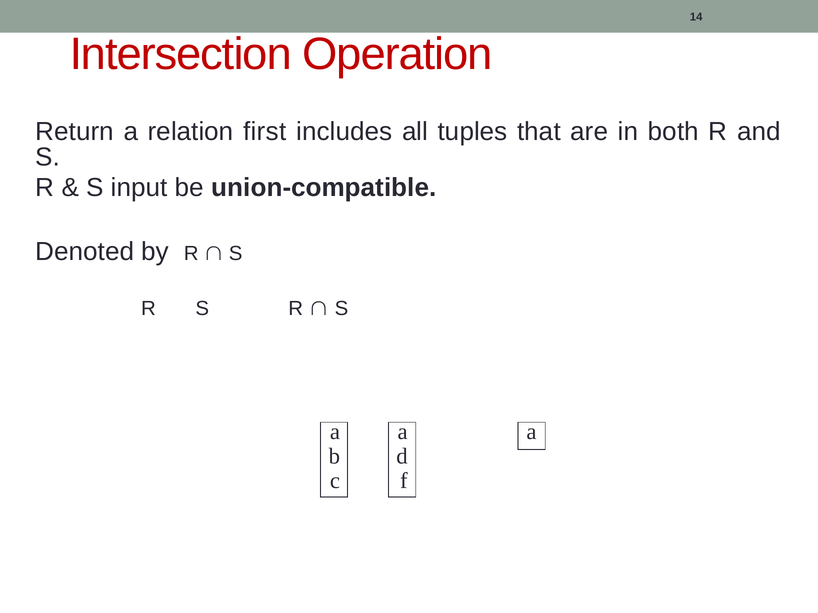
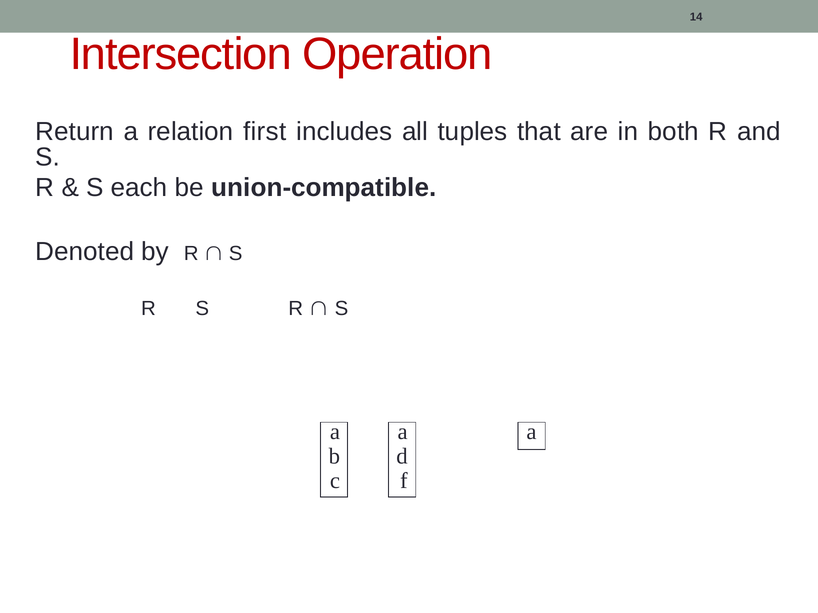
input: input -> each
